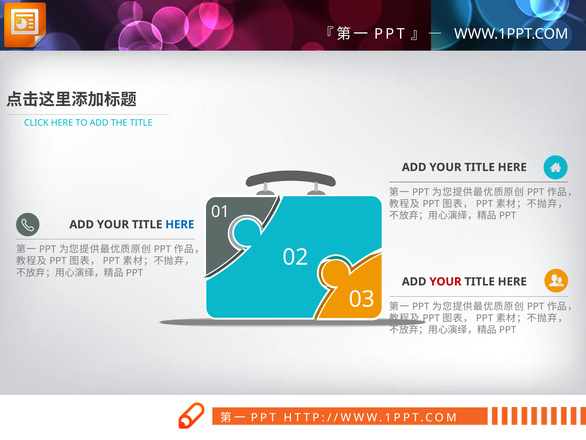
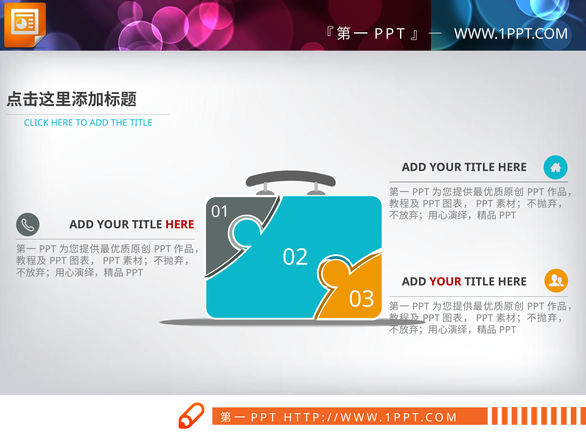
HERE at (180, 224) colour: blue -> red
